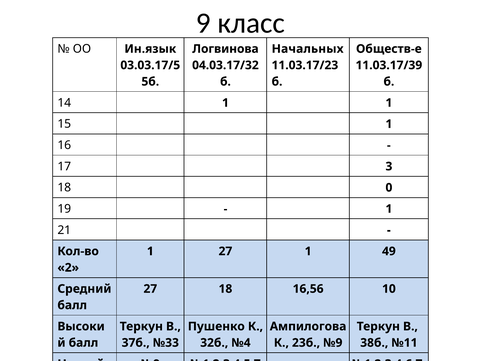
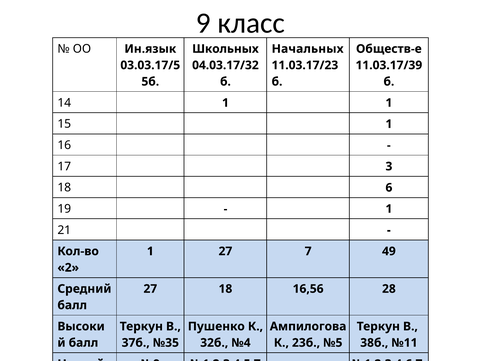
Логвинова: Логвинова -> Школьных
0: 0 -> 6
27 1: 1 -> 7
16,56 10: 10 -> 28
№33: №33 -> №35
23б №9: №9 -> №5
